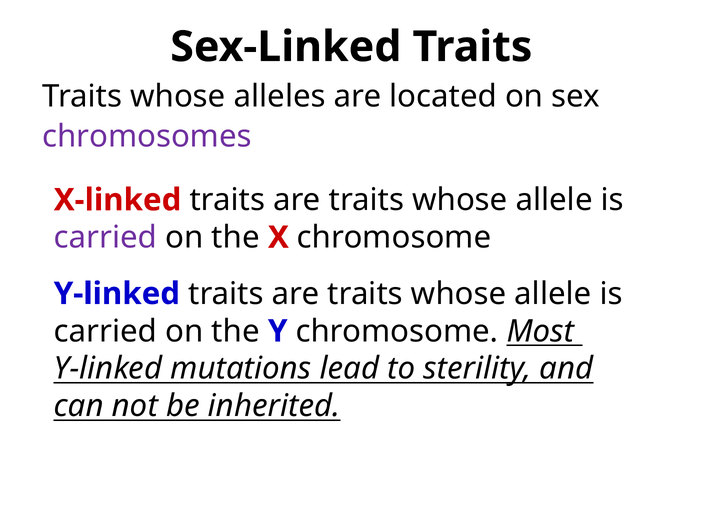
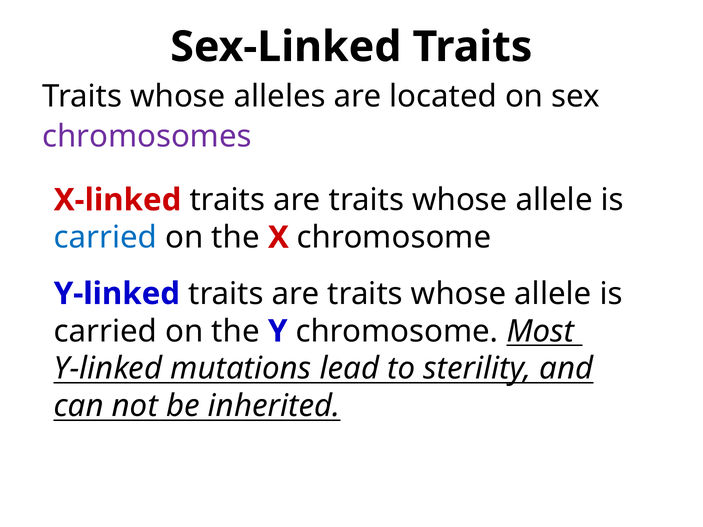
carried at (105, 238) colour: purple -> blue
